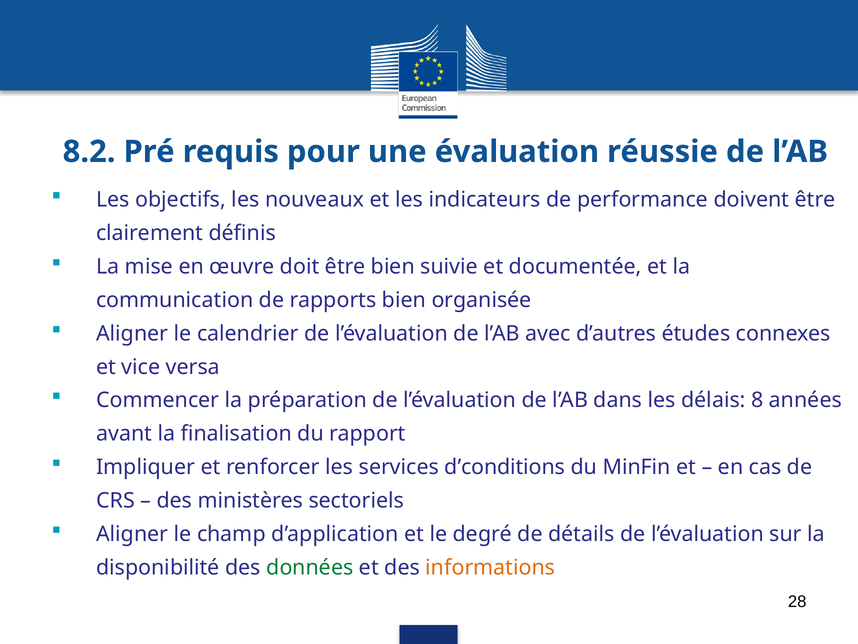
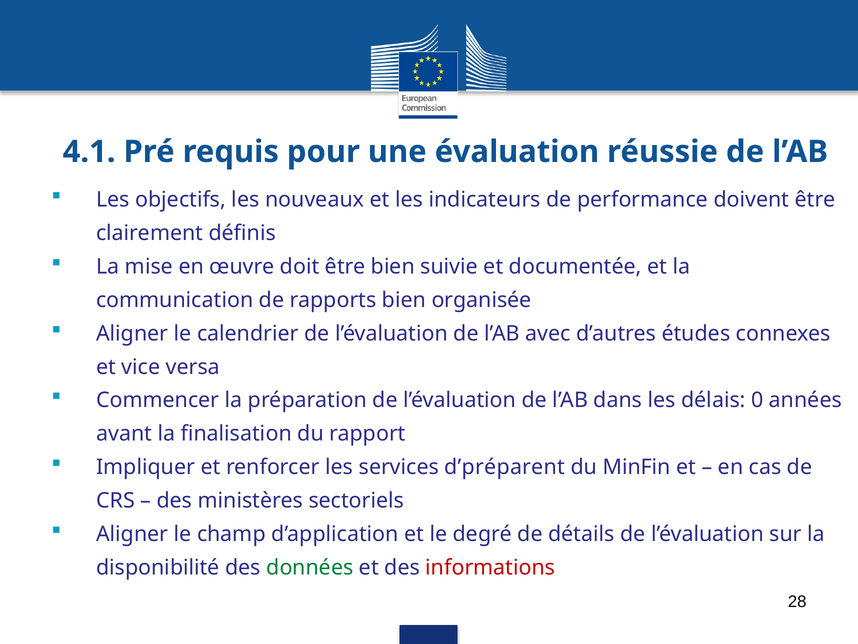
8.2: 8.2 -> 4.1
8: 8 -> 0
d’conditions: d’conditions -> d’préparent
informations colour: orange -> red
